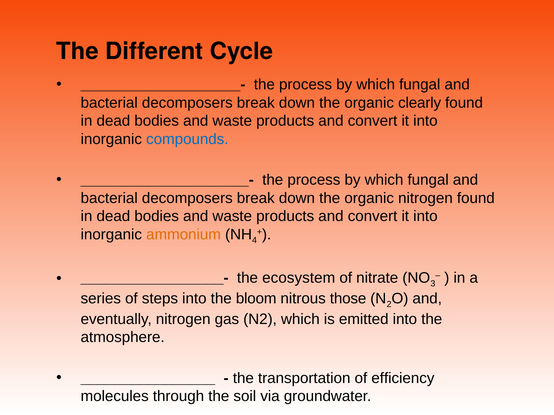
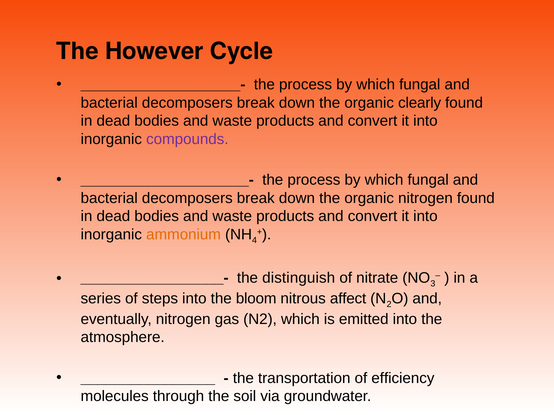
Different: Different -> However
compounds colour: blue -> purple
ecosystem: ecosystem -> distinguish
those: those -> affect
